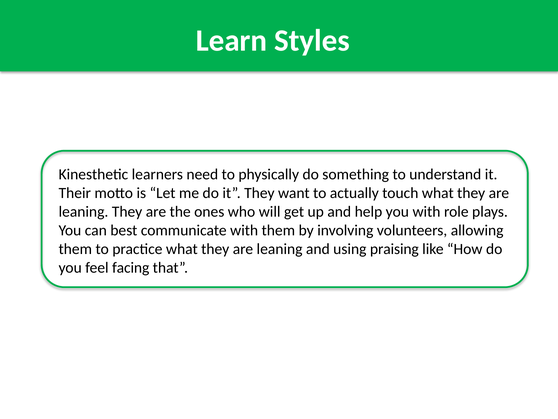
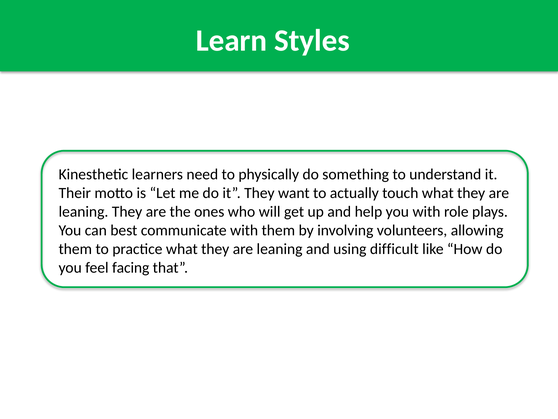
praising: praising -> difficult
